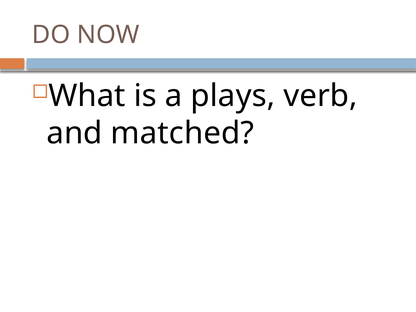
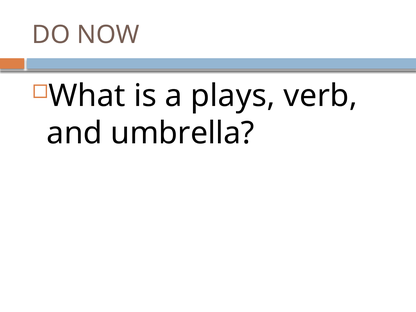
matched: matched -> umbrella
